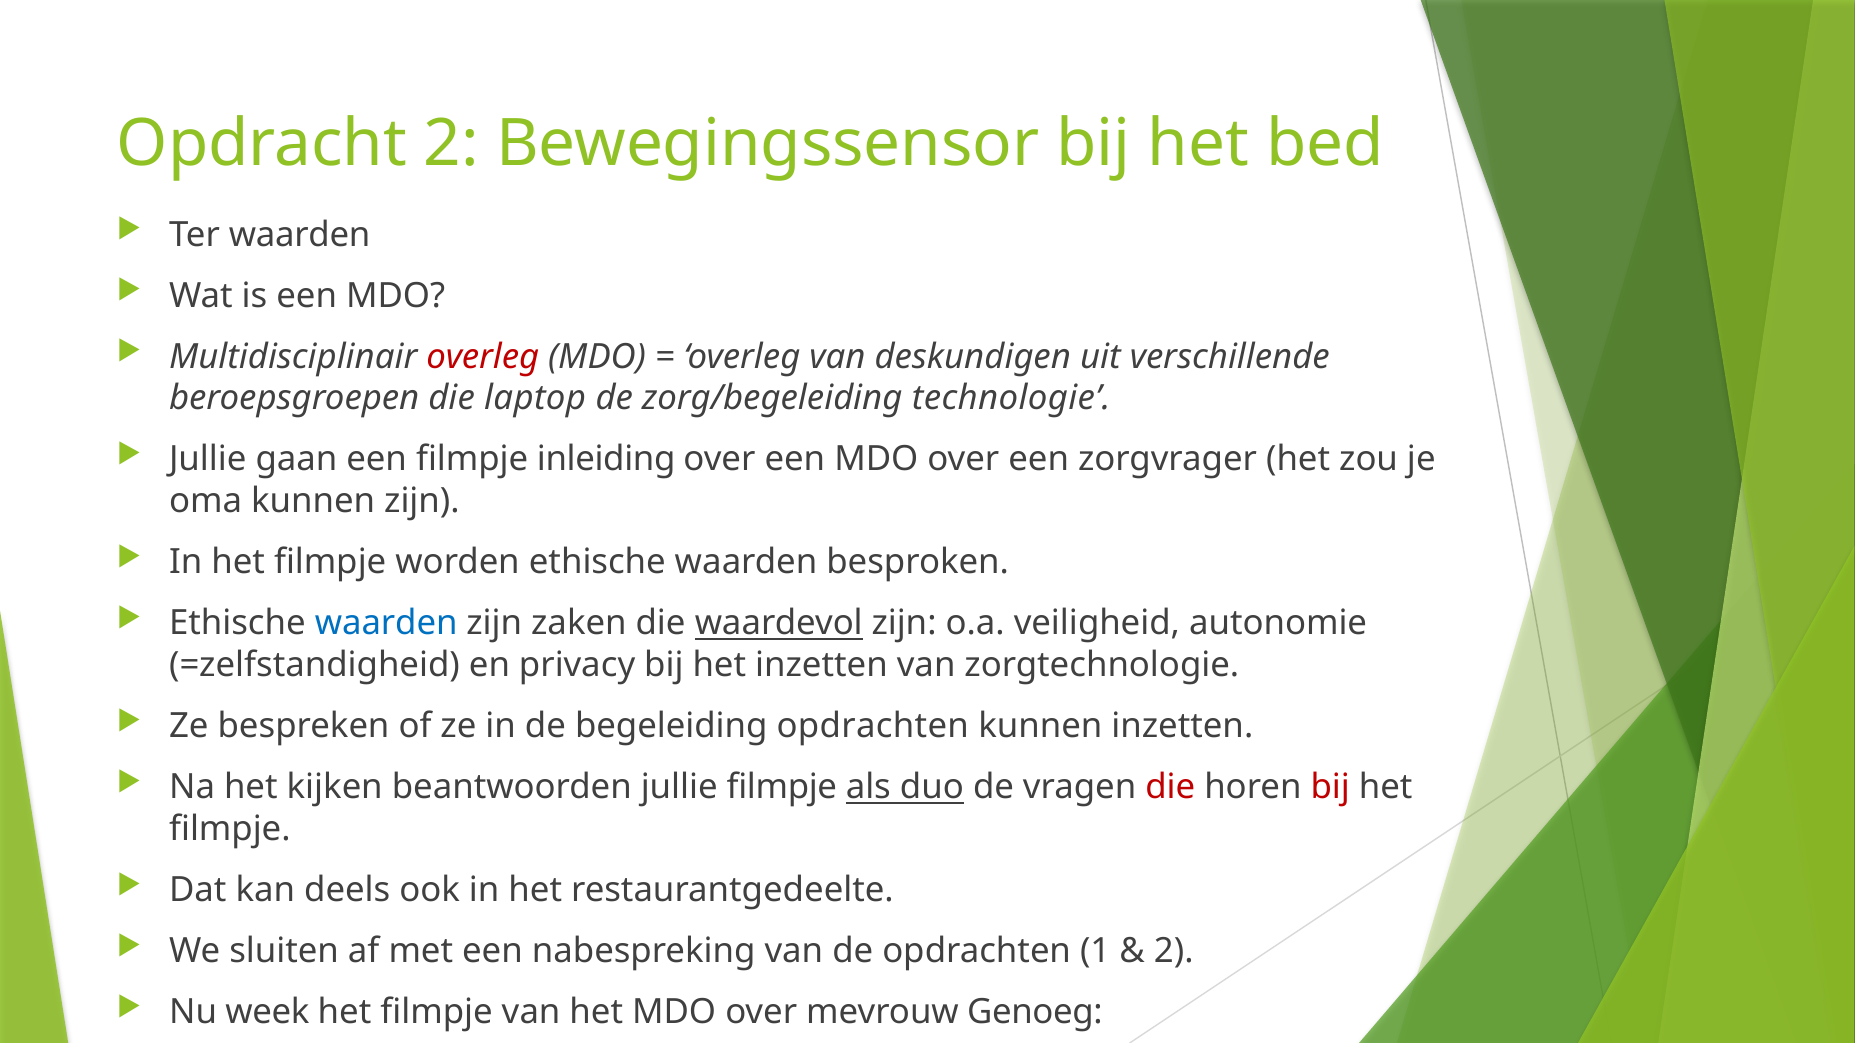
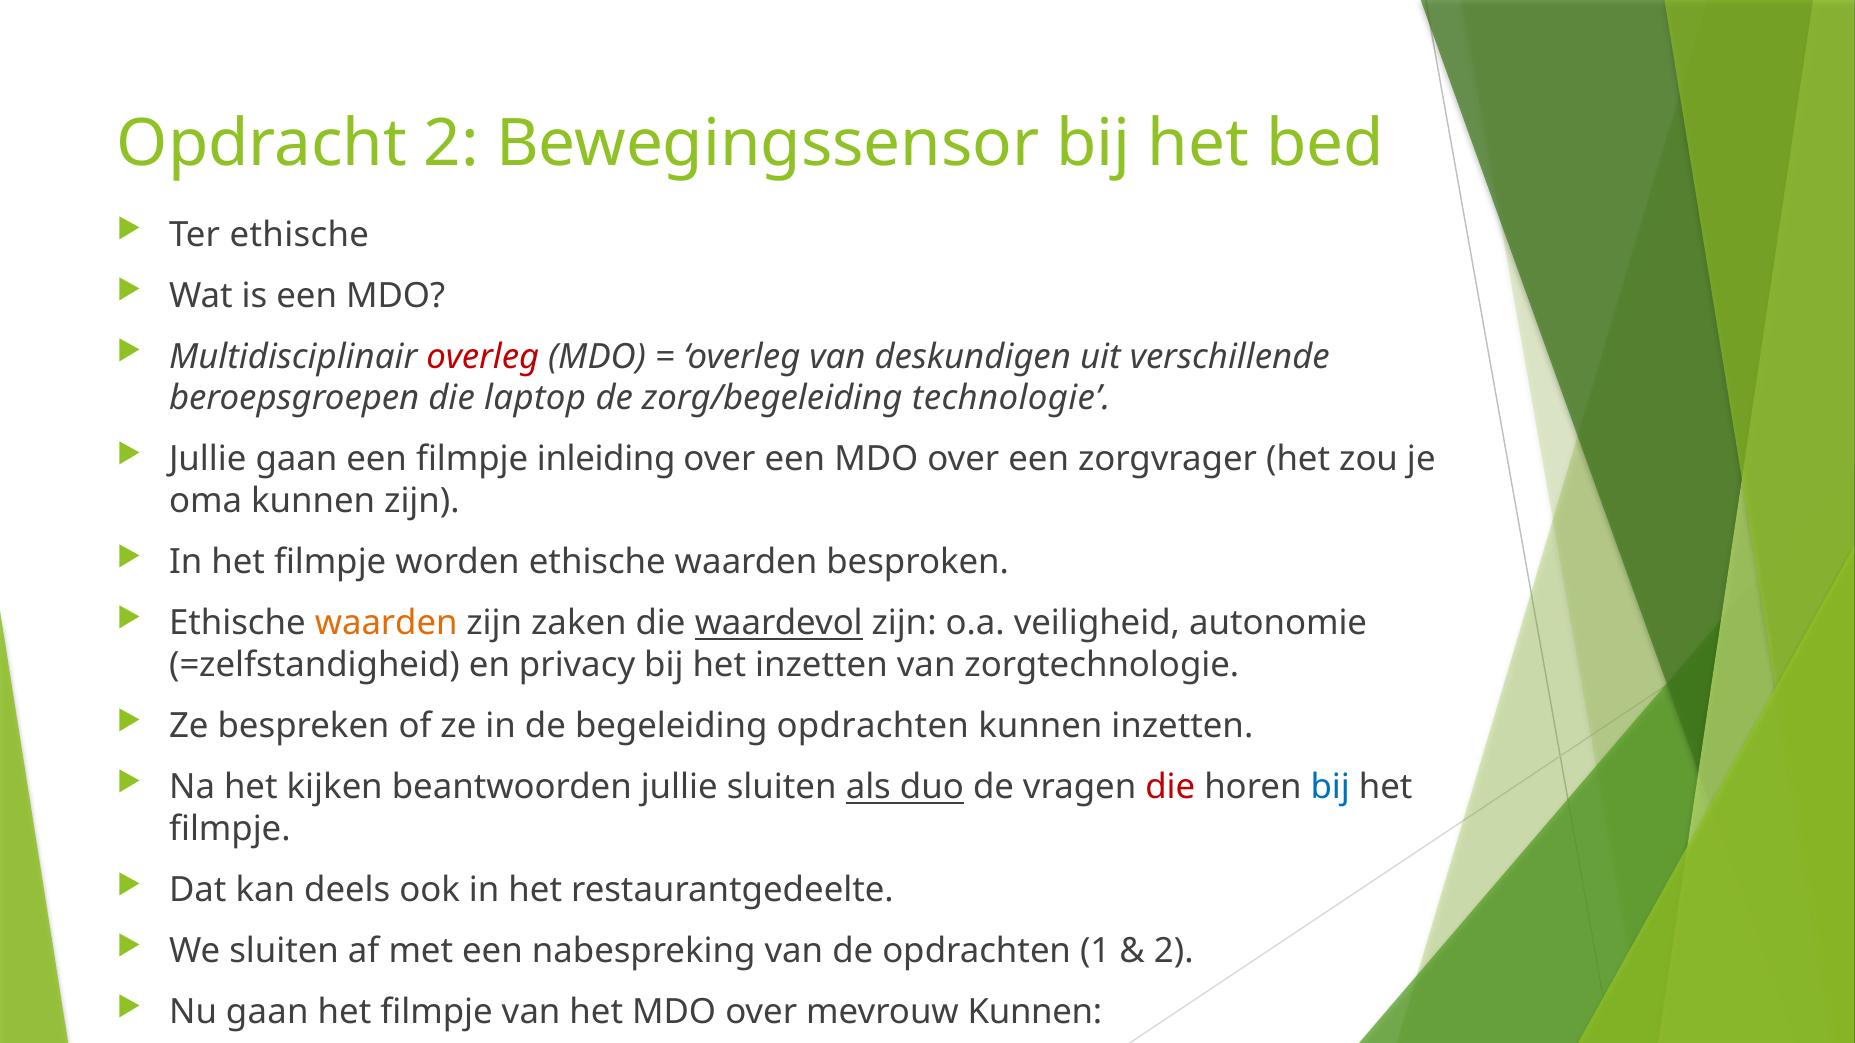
Ter waarden: waarden -> ethische
waarden at (386, 624) colour: blue -> orange
jullie filmpje: filmpje -> sluiten
bij at (1330, 787) colour: red -> blue
Nu week: week -> gaan
mevrouw Genoeg: Genoeg -> Kunnen
